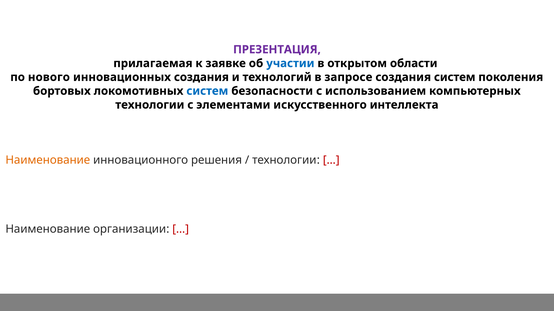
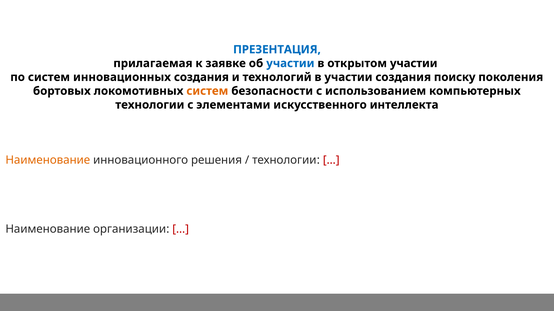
ПРЕЗЕНТАЦИЯ colour: purple -> blue
открытом области: области -> участии
по нового: нового -> систем
в запросе: запросе -> участии
создания систем: систем -> поиску
систем at (207, 91) colour: blue -> orange
